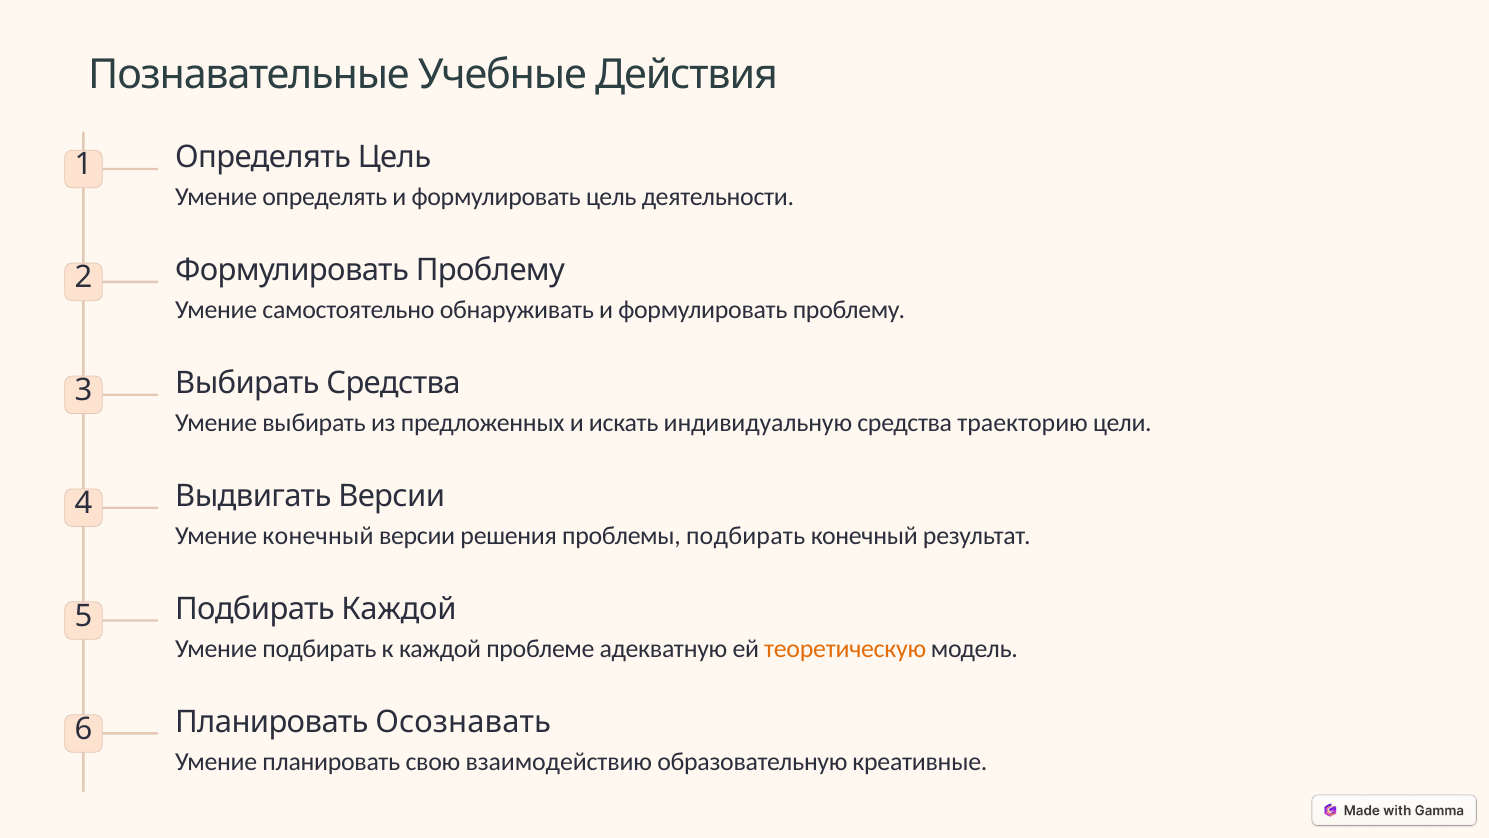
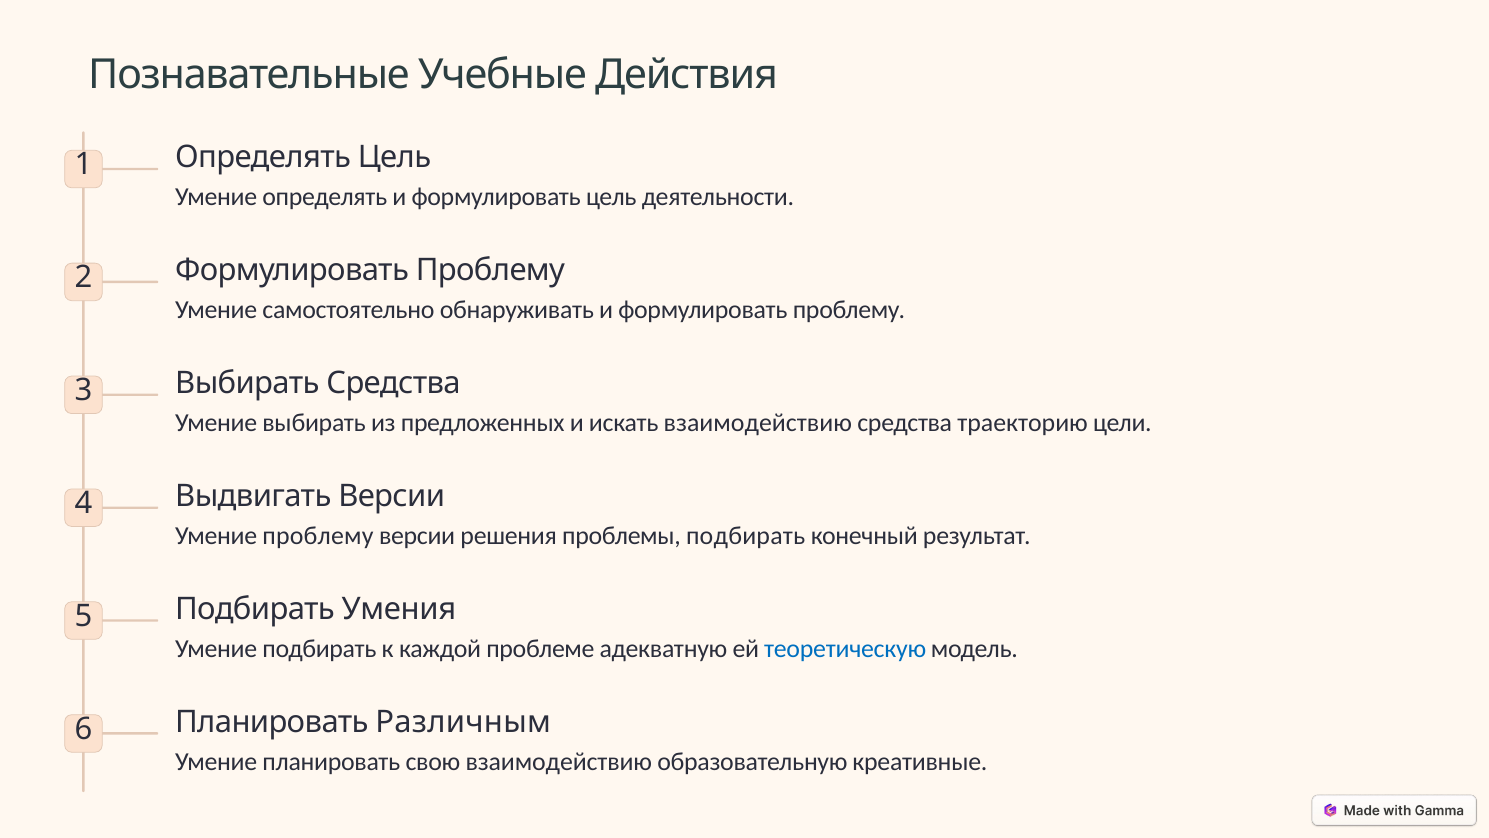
искать индивидуальную: индивидуальную -> взаимодействию
Умение конечный: конечный -> проблему
Подбирать Каждой: Каждой -> Умения
теоретическую colour: orange -> blue
Осознавать: Осознавать -> Различным
